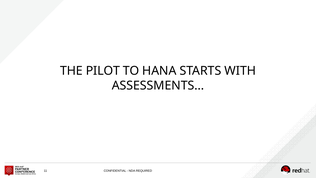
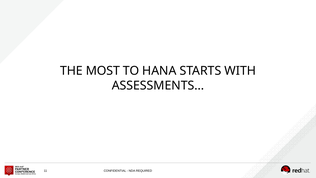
PILOT: PILOT -> MOST
